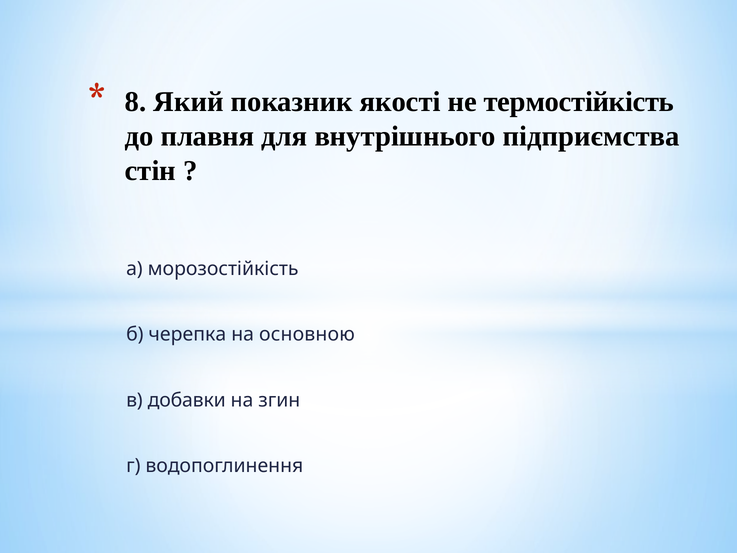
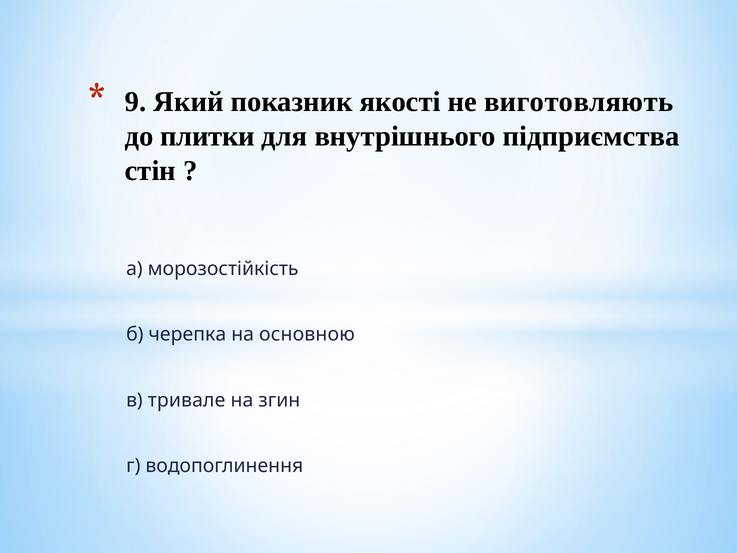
8: 8 -> 9
термостійкість: термостійкість -> виготовляють
плавня: плавня -> плитки
добавки: добавки -> тривале
